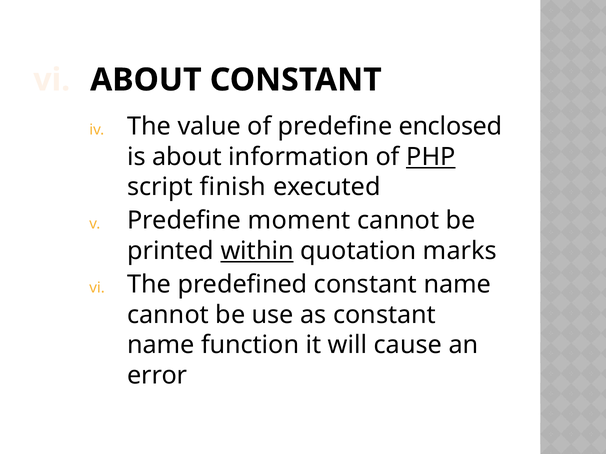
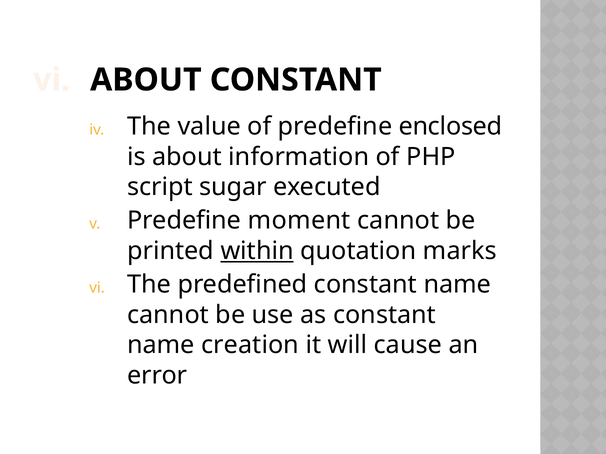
PHP underline: present -> none
finish: finish -> sugar
function: function -> creation
